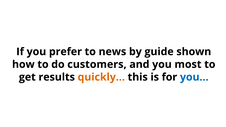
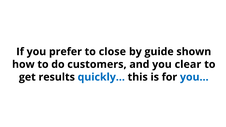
news: news -> close
most: most -> clear
quickly… colour: orange -> blue
